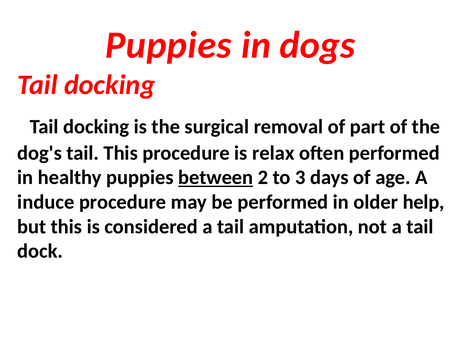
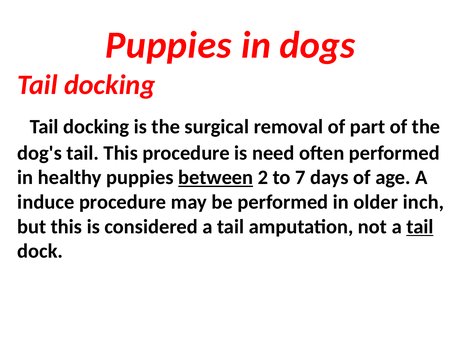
relax: relax -> need
3: 3 -> 7
help: help -> inch
tail at (420, 227) underline: none -> present
